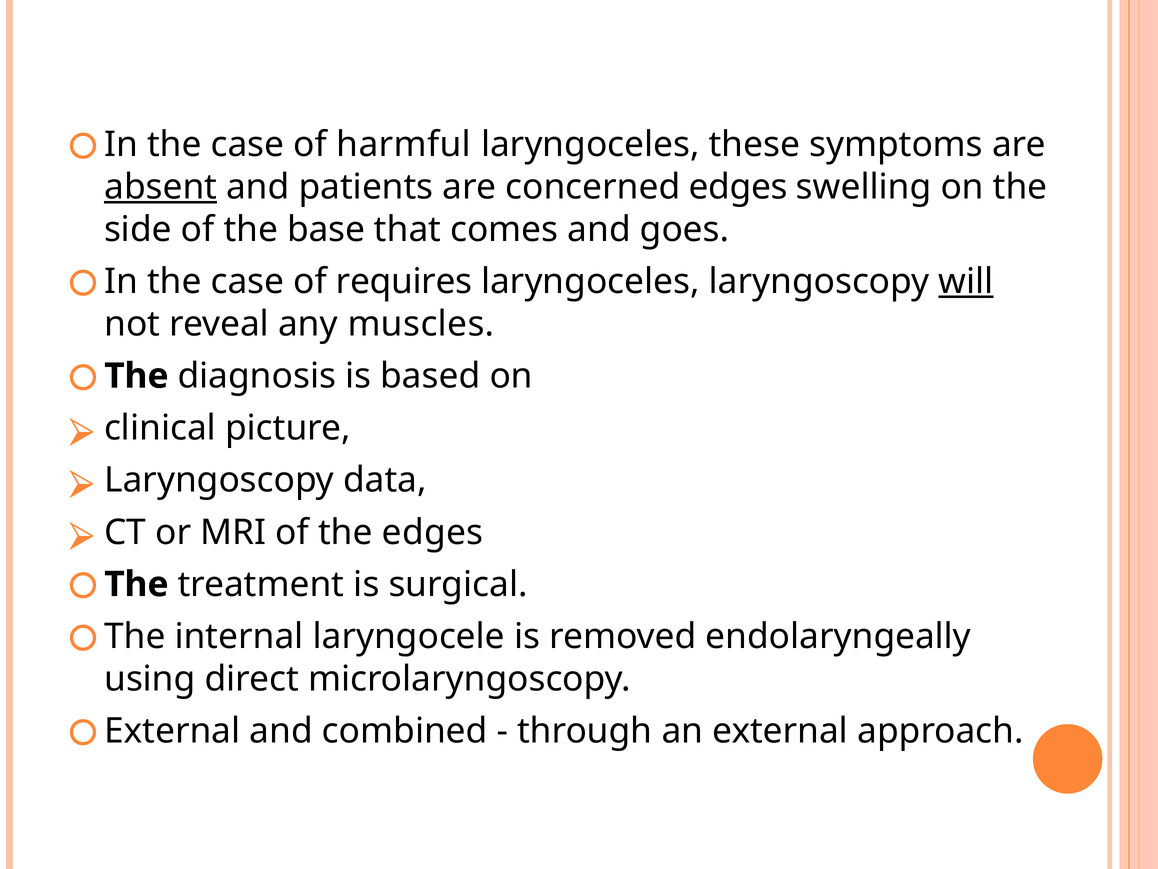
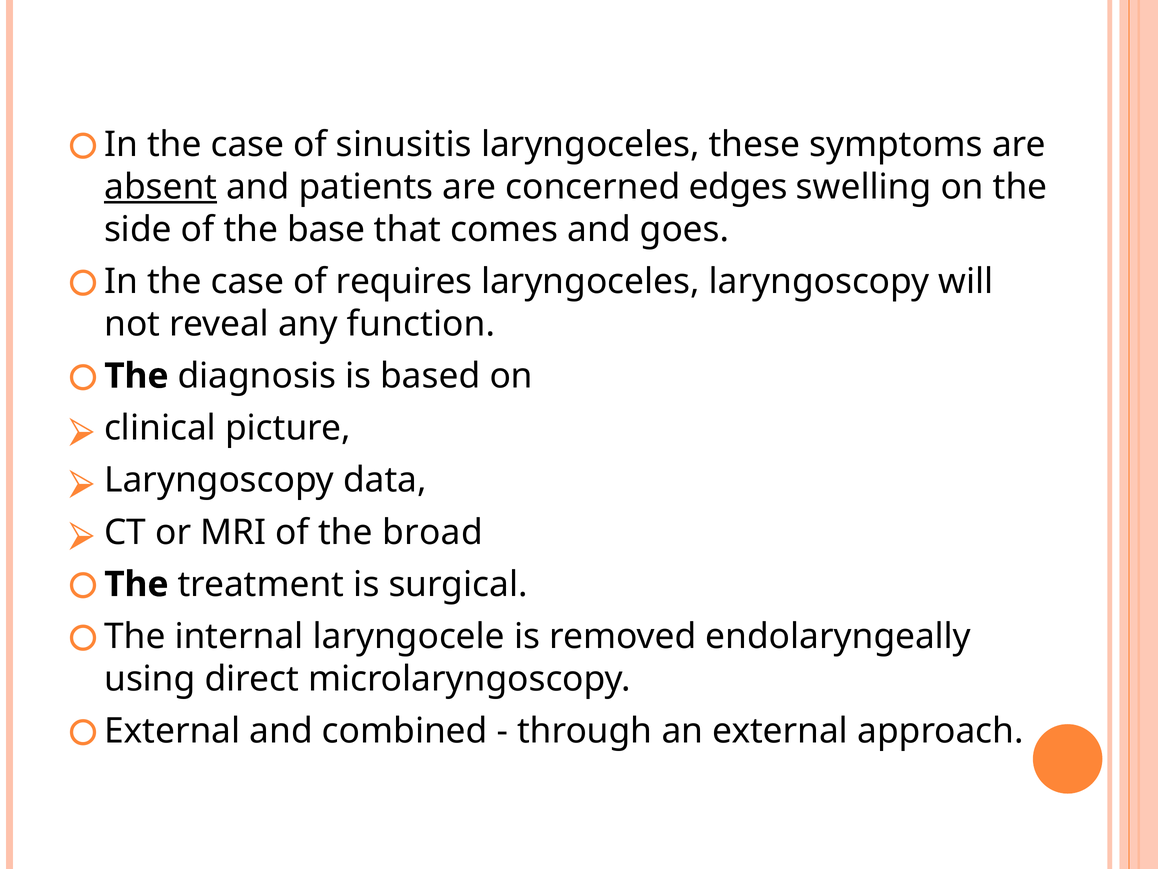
harmful: harmful -> sinusitis
will underline: present -> none
muscles: muscles -> function
the edges: edges -> broad
